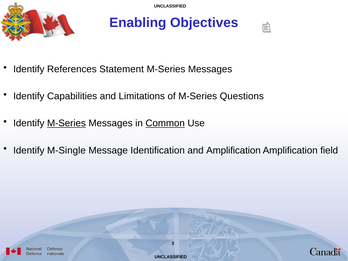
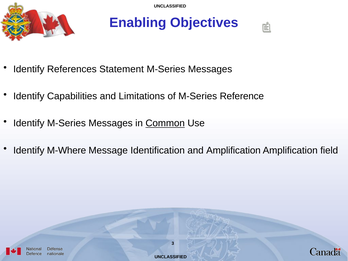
Questions: Questions -> Reference
M-Series at (66, 123) underline: present -> none
M-Single: M-Single -> M-Where
